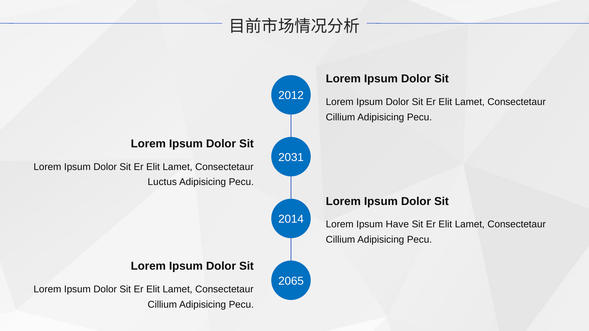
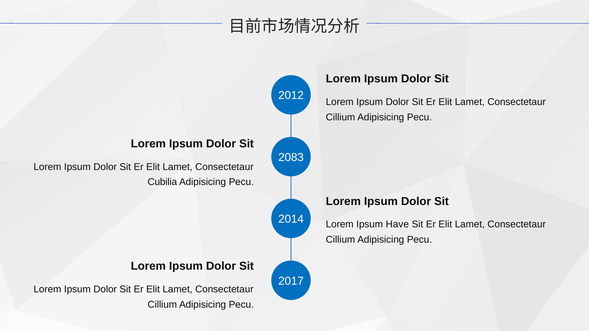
2031: 2031 -> 2083
Luctus: Luctus -> Cubilia
2065: 2065 -> 2017
